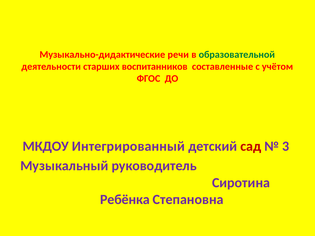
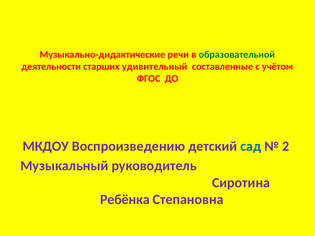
воспитанников: воспитанников -> удивительный
Интегрированный: Интегрированный -> Воспроизведению
сад colour: red -> blue
3: 3 -> 2
